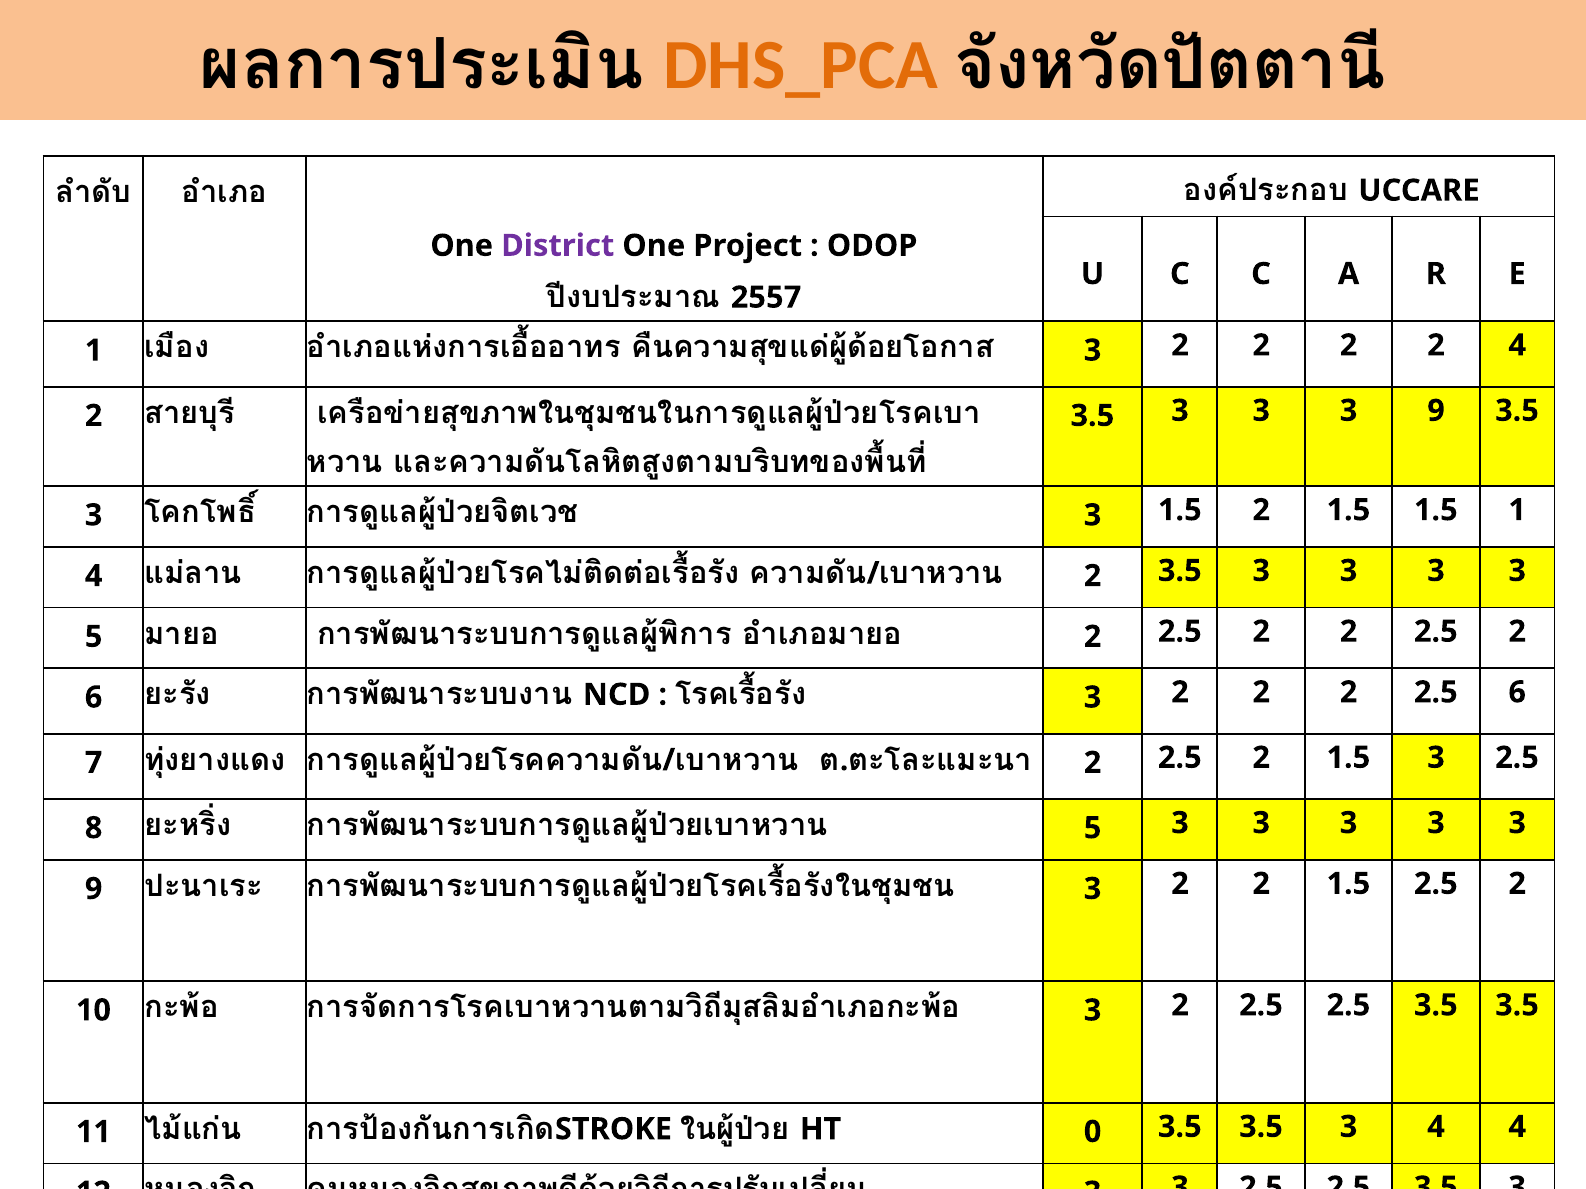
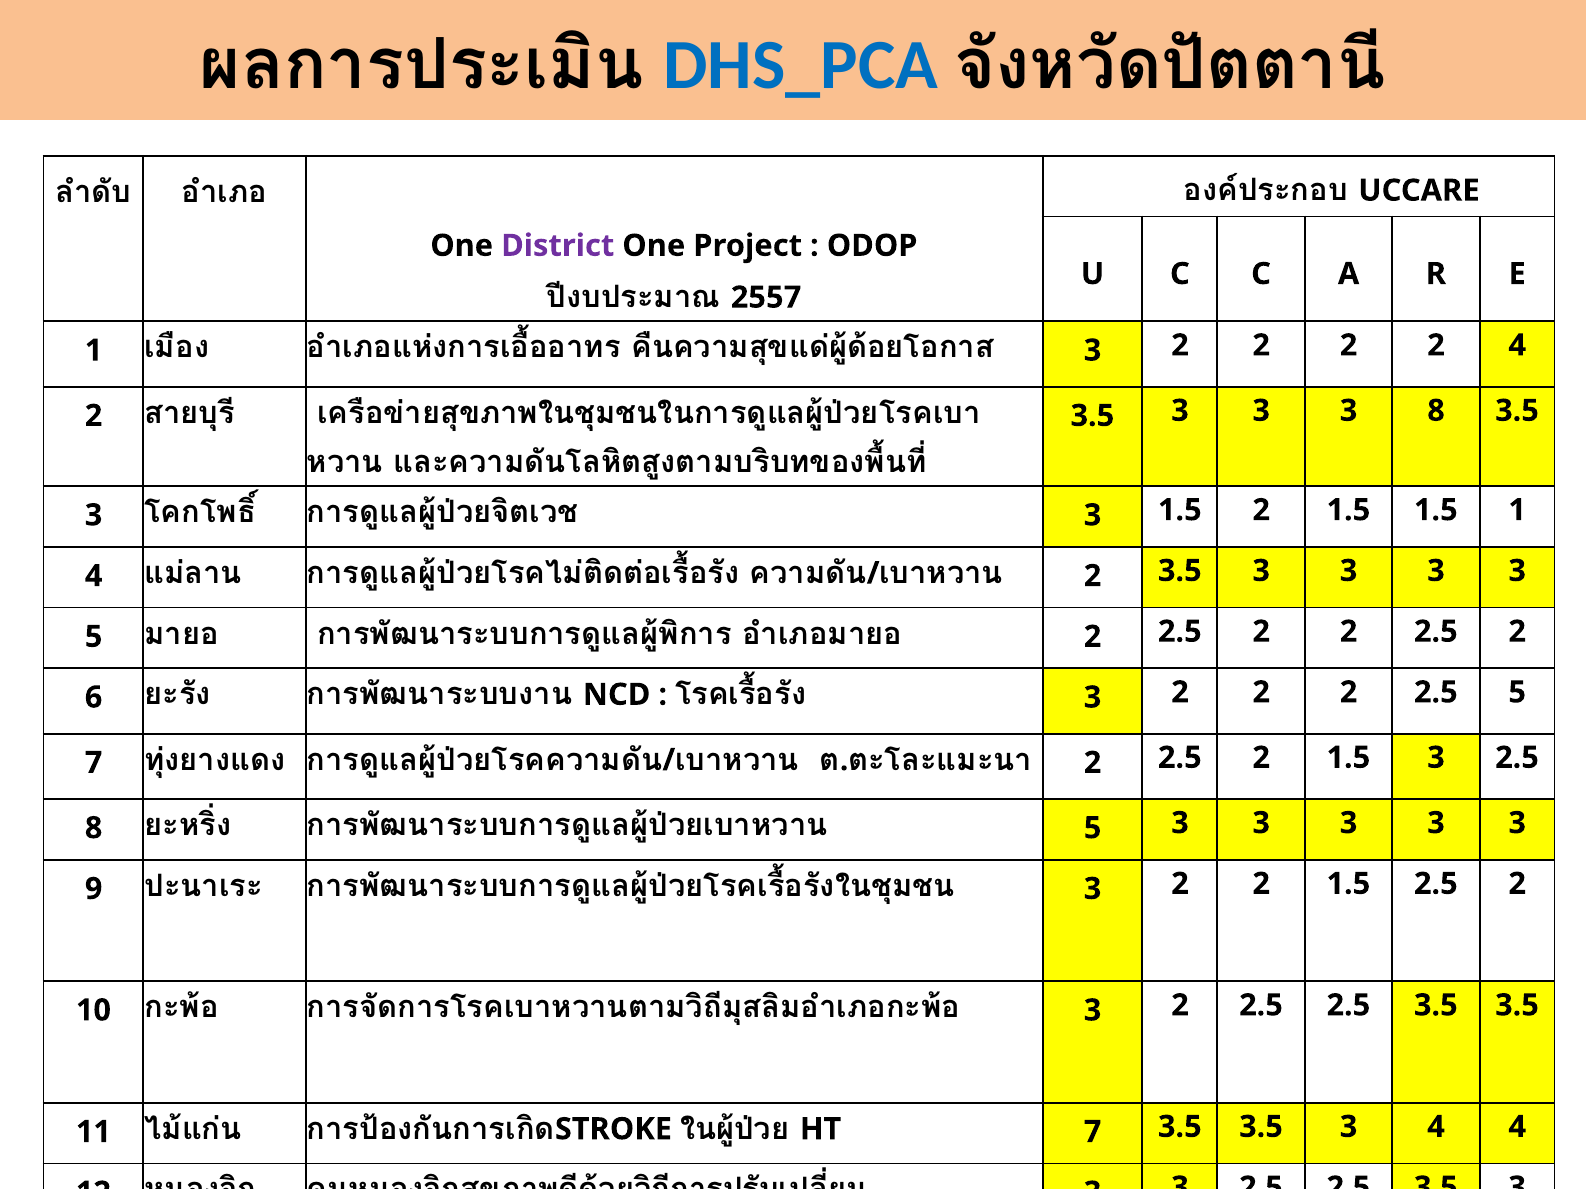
DHS_PCA colour: orange -> blue
9 at (1436, 411): 9 -> 8
2.5 6: 6 -> 5
HT 0: 0 -> 7
